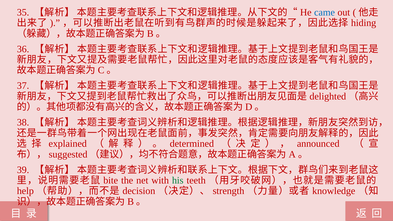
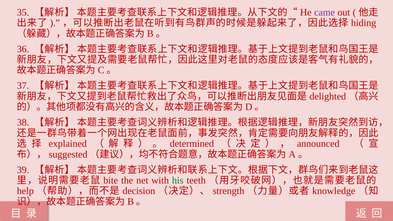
came colour: blue -> purple
